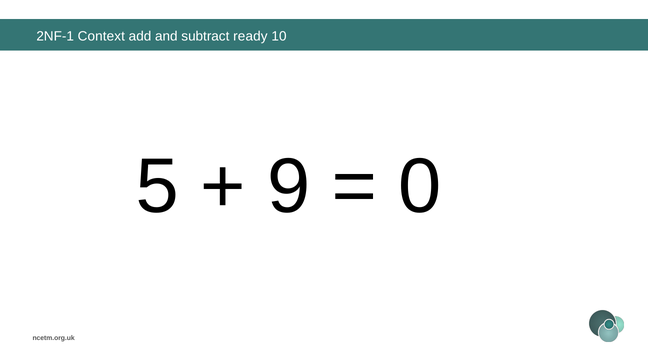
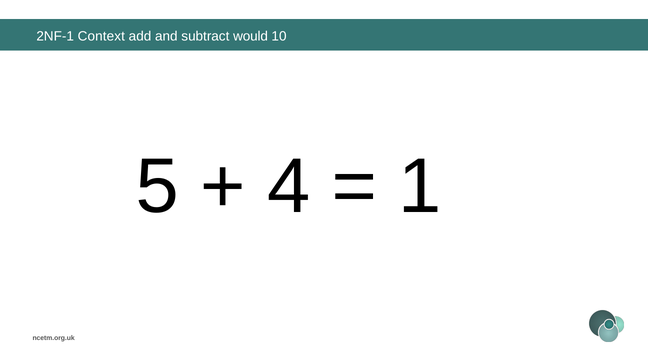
ready: ready -> would
9: 9 -> 4
0: 0 -> 1
